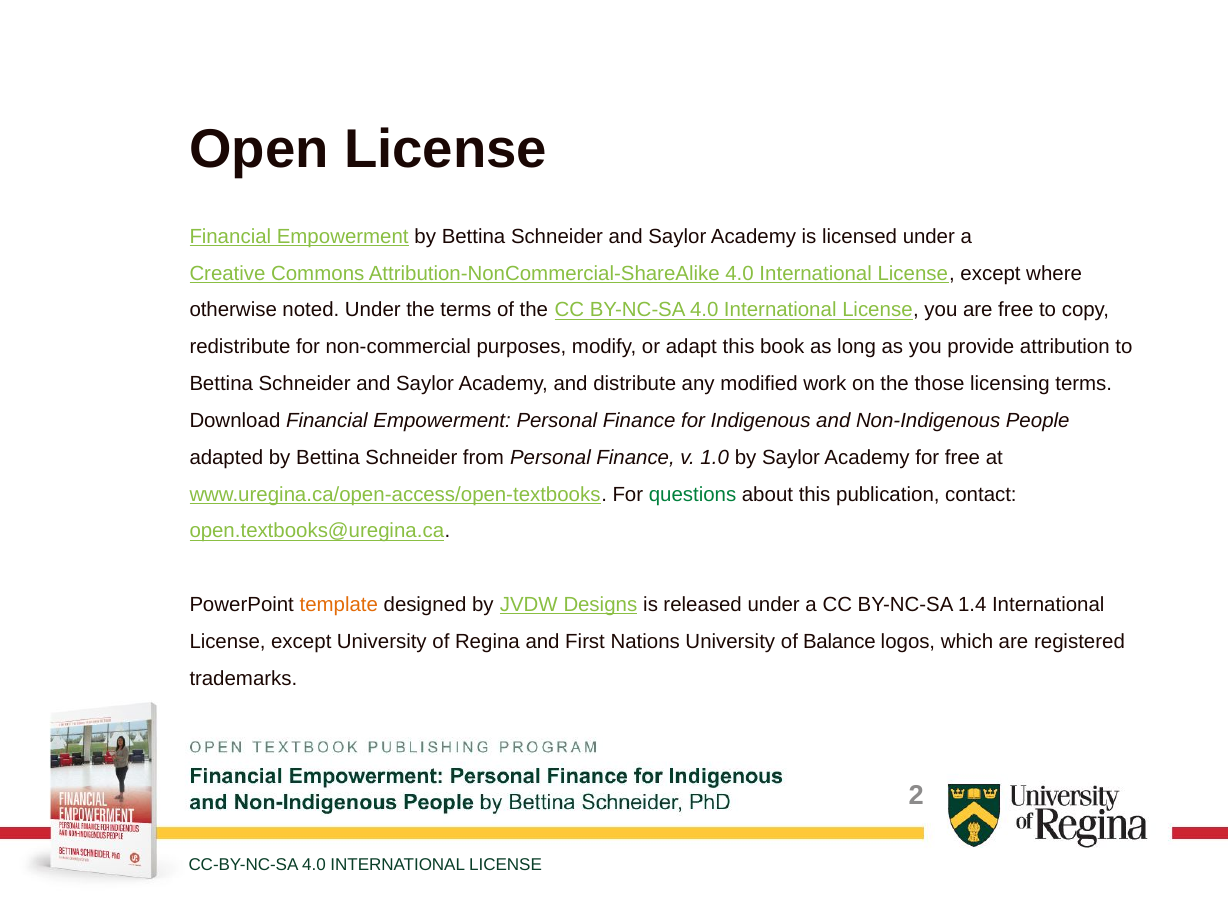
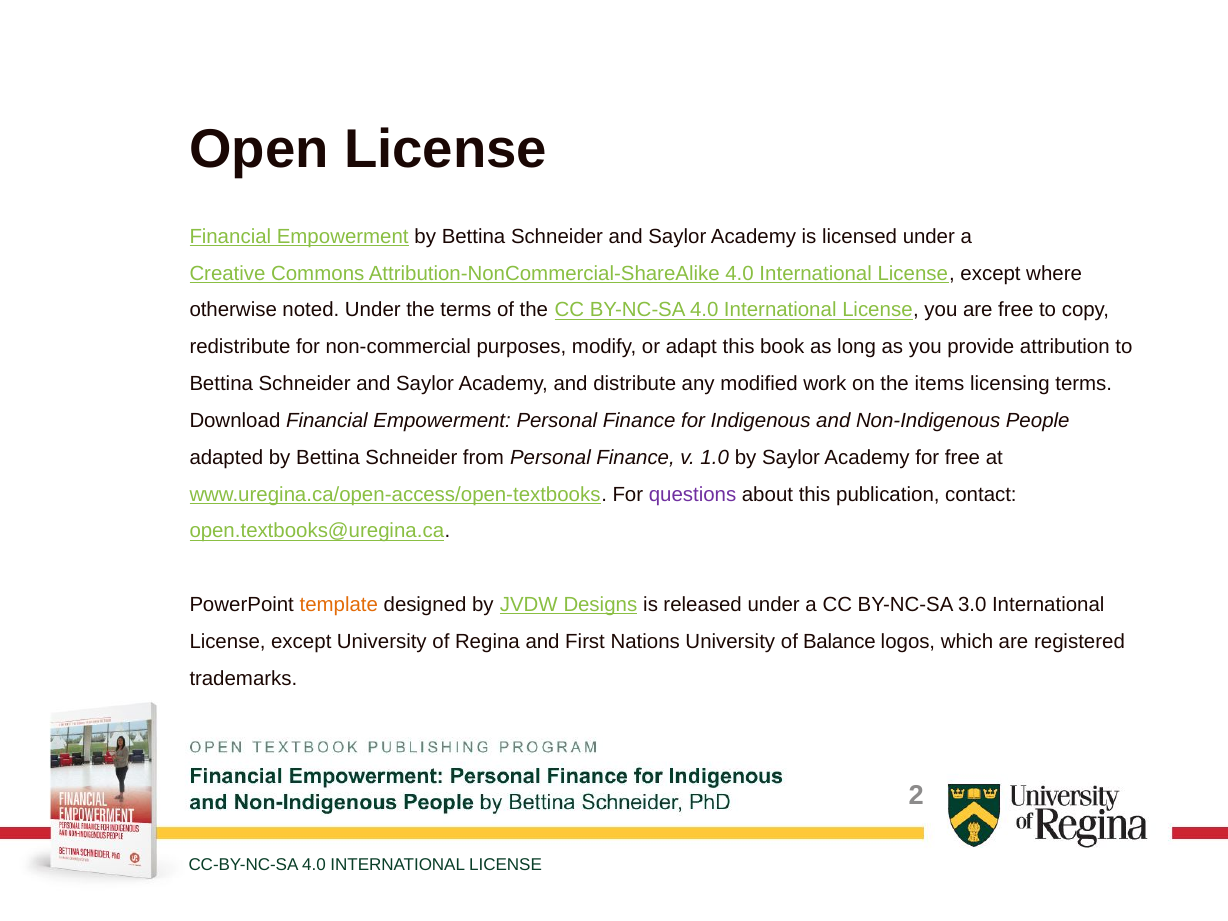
those: those -> items
questions colour: green -> purple
1.4: 1.4 -> 3.0
